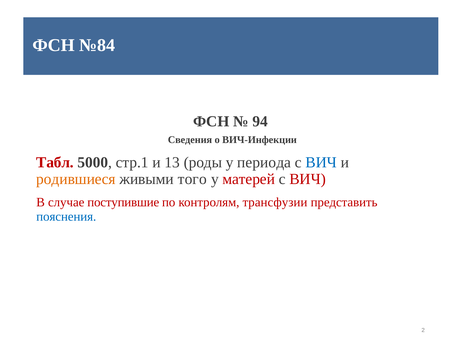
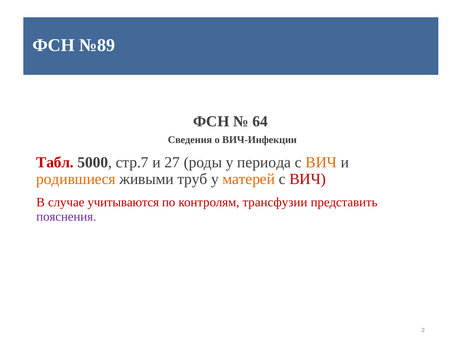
№84: №84 -> №89
94: 94 -> 64
стр.1: стр.1 -> стр.7
13: 13 -> 27
ВИЧ at (321, 162) colour: blue -> orange
того: того -> труб
матерей colour: red -> orange
поступившие: поступившие -> учитываются
пояснения colour: blue -> purple
